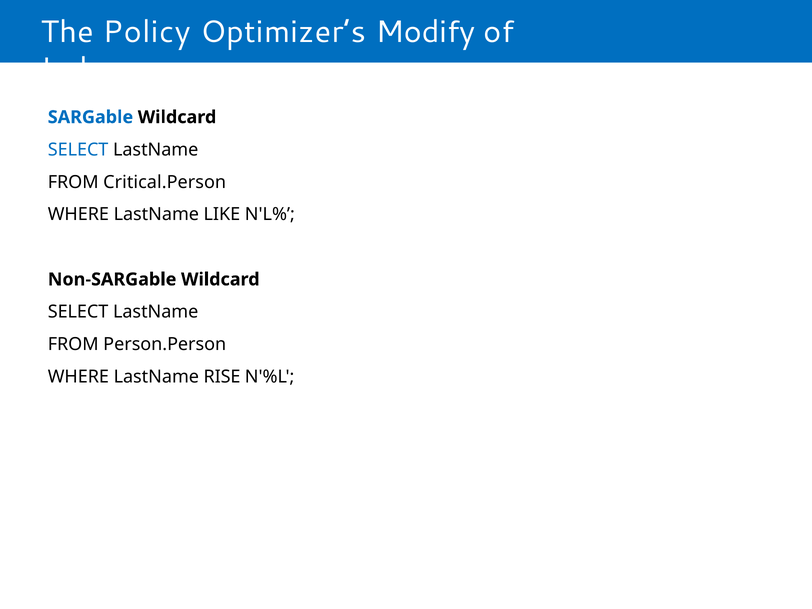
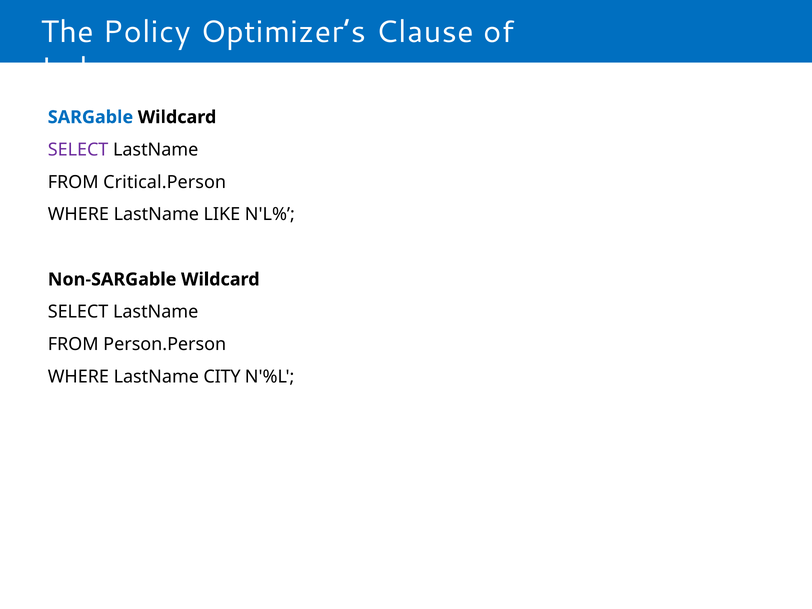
Modify: Modify -> Clause
SELECT at (78, 150) colour: blue -> purple
RISE: RISE -> CITY
